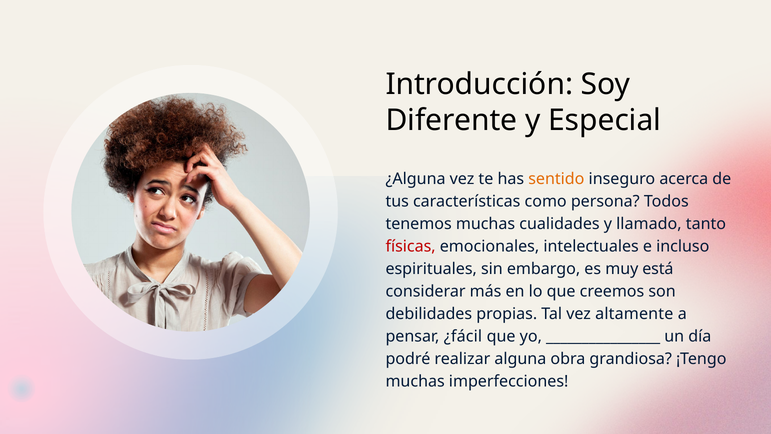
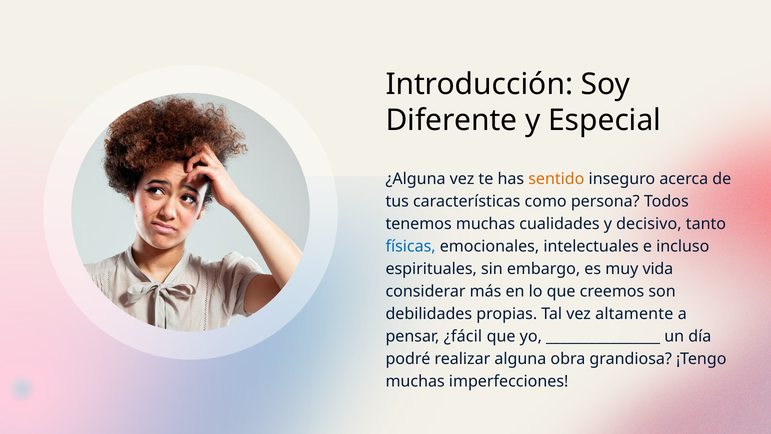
llamado: llamado -> decisivo
físicas colour: red -> blue
está: está -> vida
